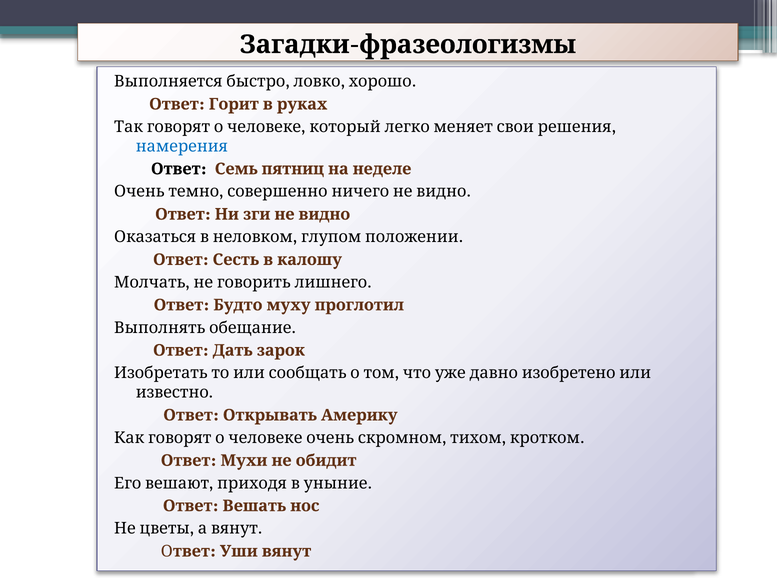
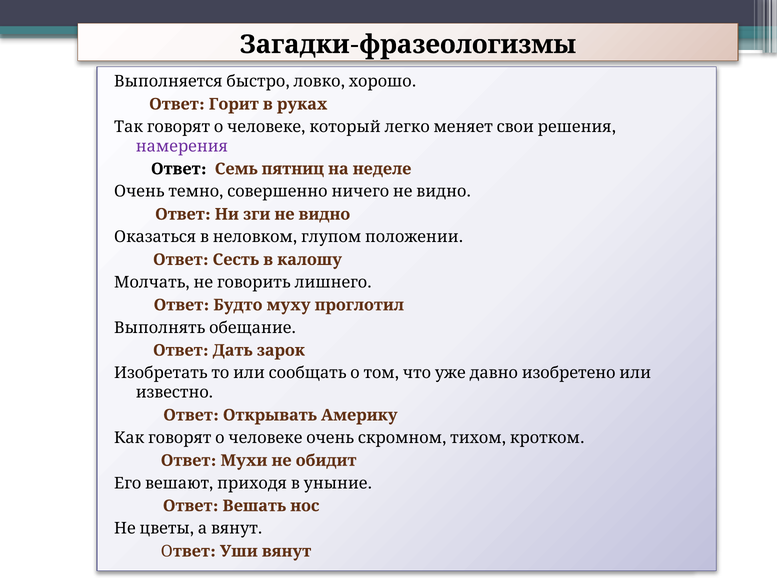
намерения colour: blue -> purple
